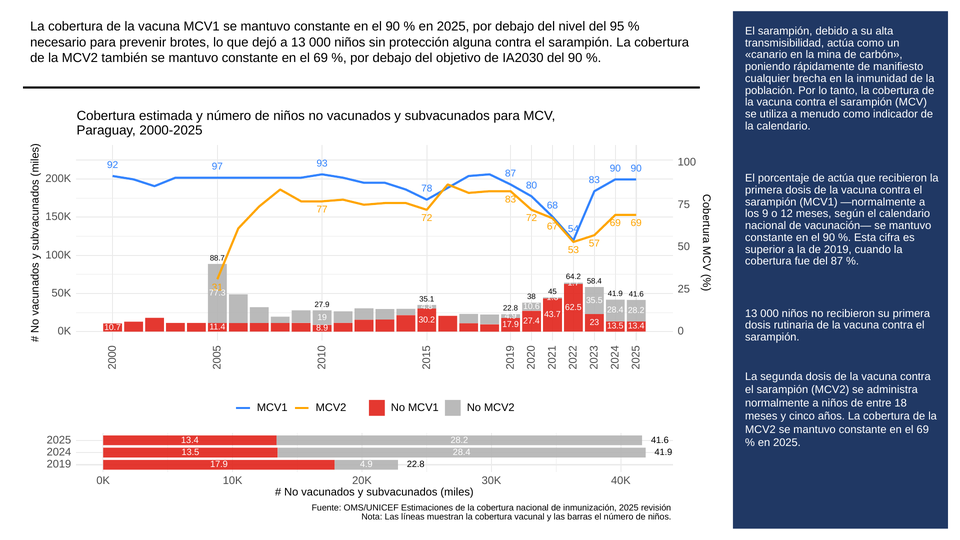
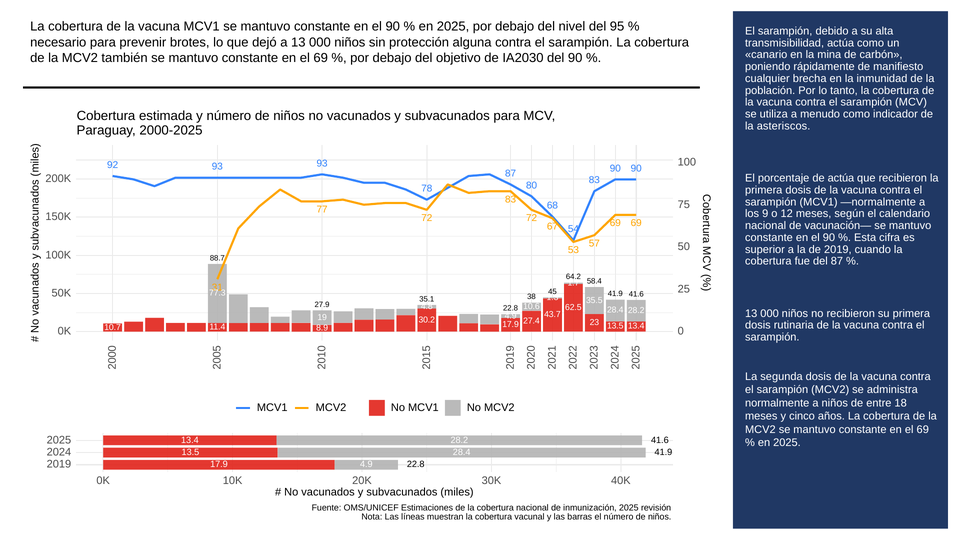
la calendario: calendario -> asteriscos
92 97: 97 -> 93
